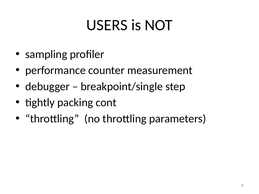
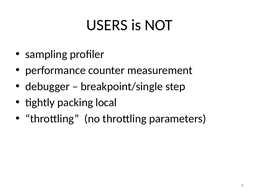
cont: cont -> local
